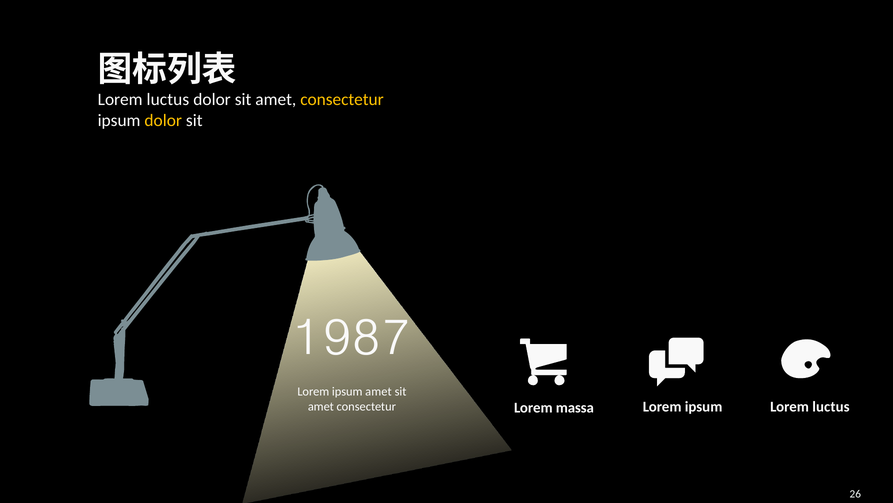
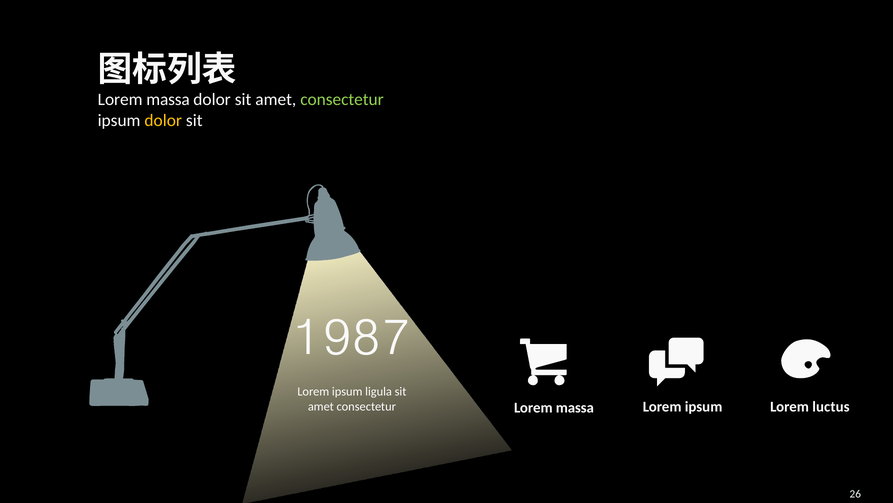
luctus at (168, 100): luctus -> massa
consectetur at (342, 100) colour: yellow -> light green
amet at (378, 391): amet -> ligula
